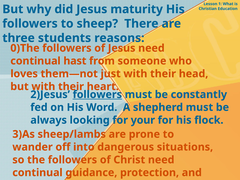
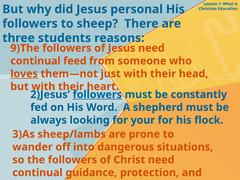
maturity: maturity -> personal
0)The: 0)The -> 9)The
hast: hast -> feed
loves underline: none -> present
